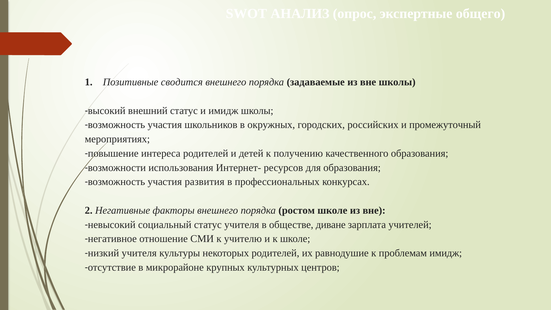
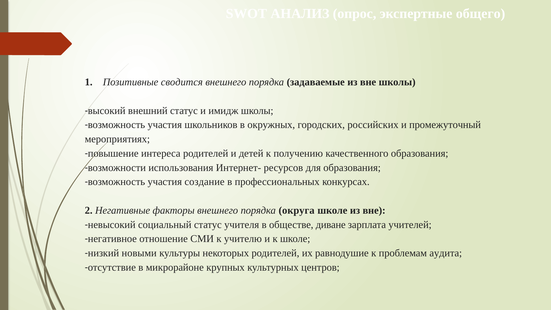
развития: развития -> создание
ростом: ростом -> округа
низкий учителя: учителя -> новыми
проблемам имидж: имидж -> аудита
